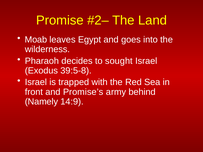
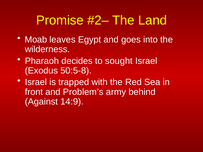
39:5-8: 39:5-8 -> 50:5-8
Promise’s: Promise’s -> Problem’s
Namely: Namely -> Against
